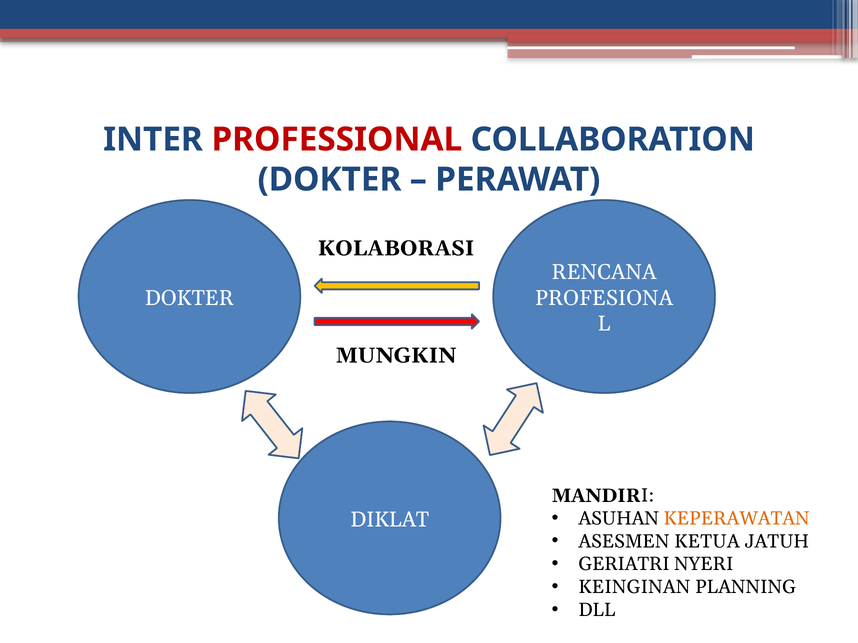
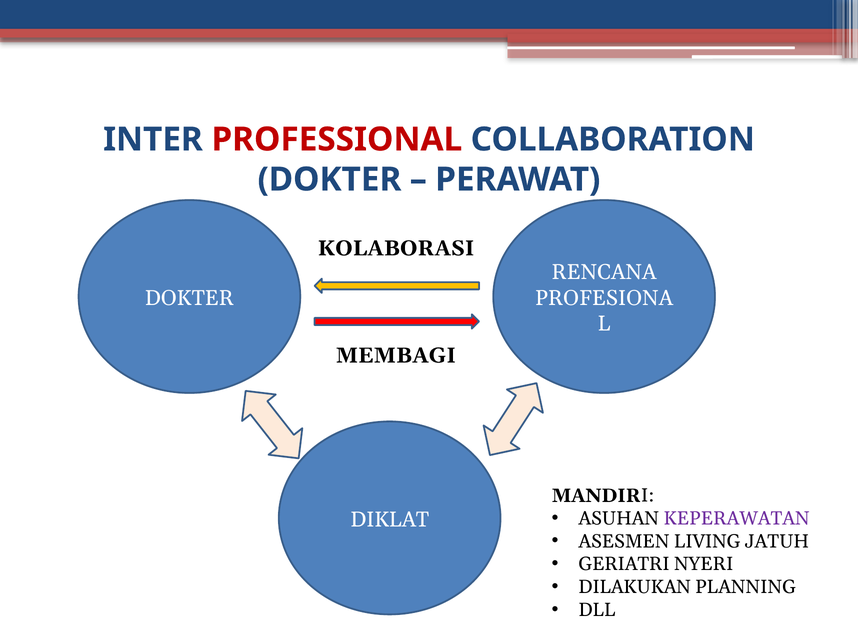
MUNGKIN: MUNGKIN -> MEMBAGI
KEPERAWATAN colour: orange -> purple
KETUA: KETUA -> LIVING
KEINGINAN: KEINGINAN -> DILAKUKAN
